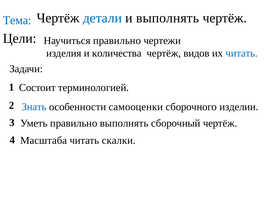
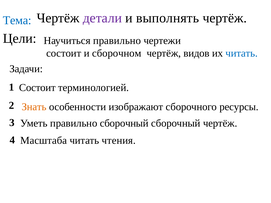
детали colour: blue -> purple
изделия at (64, 53): изделия -> состоит
количества: количества -> сборочном
Знать colour: blue -> orange
самооценки: самооценки -> изображают
изделии: изделии -> ресурсы
правильно выполнять: выполнять -> сборочный
скалки: скалки -> чтения
